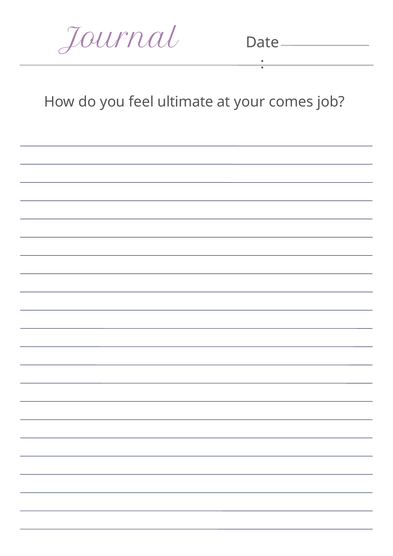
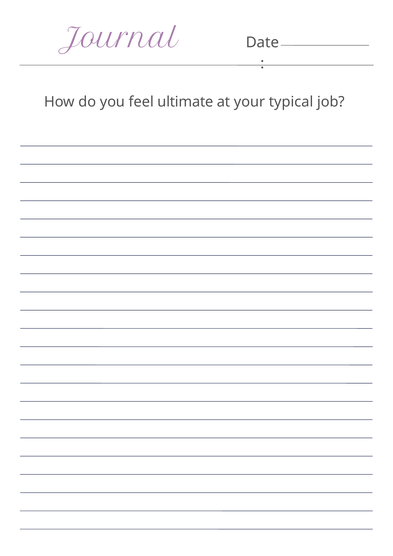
comes: comes -> typical
